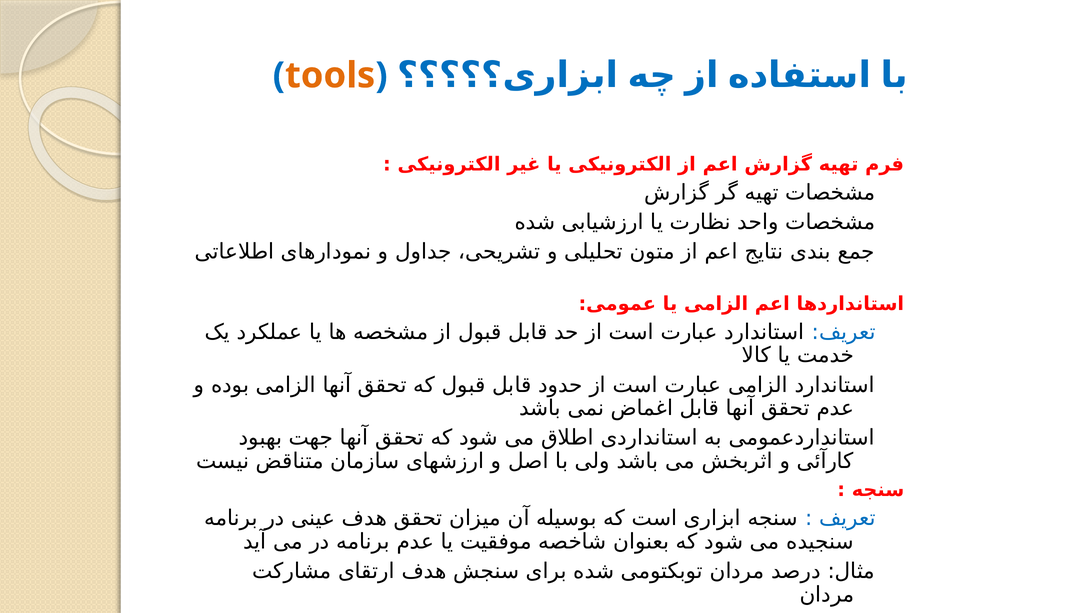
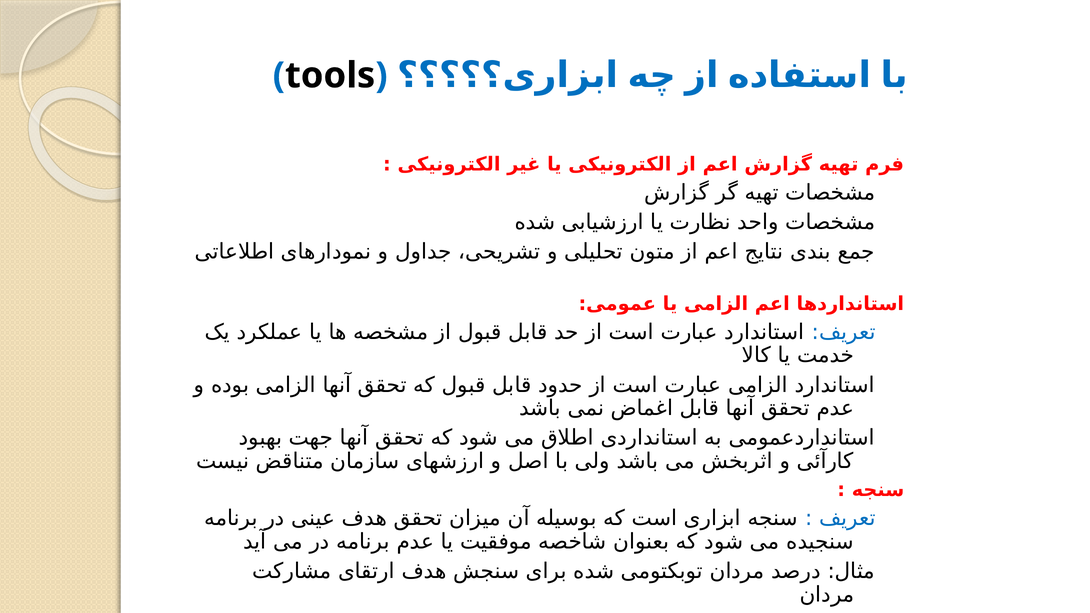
tools colour: orange -> black
